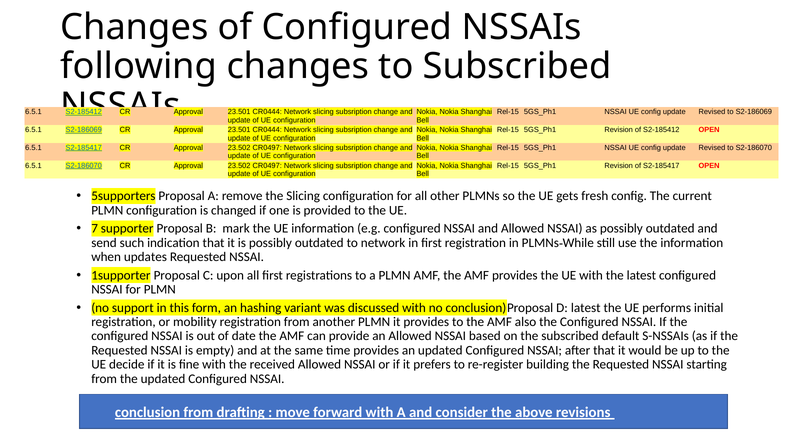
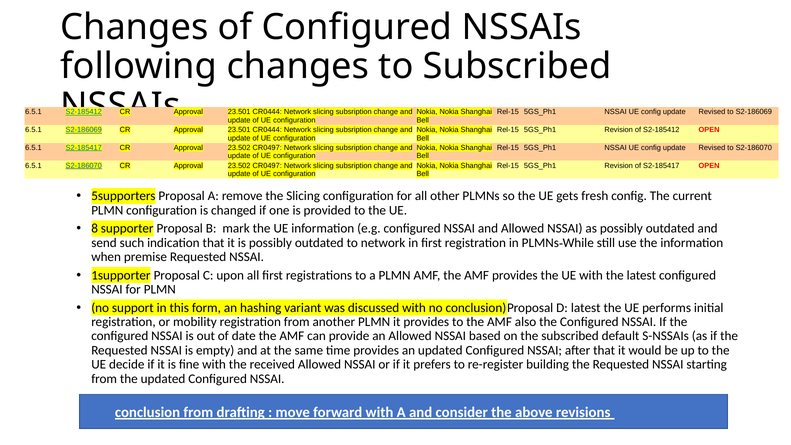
7: 7 -> 8
updates: updates -> premise
